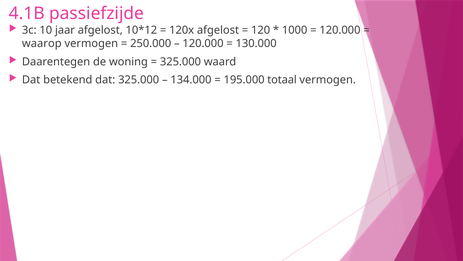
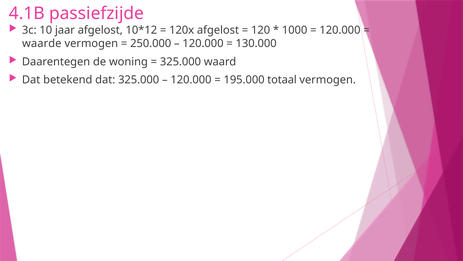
waarop: waarop -> waarde
134.000 at (191, 80): 134.000 -> 120.000
